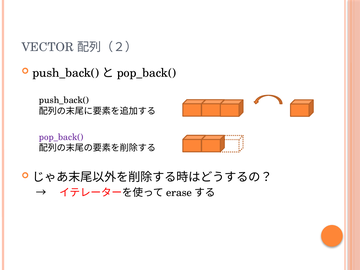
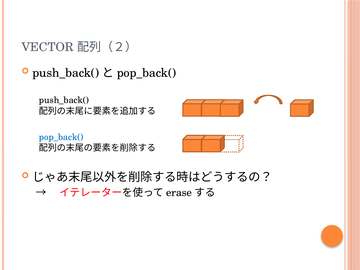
pop_back( colour: purple -> blue
